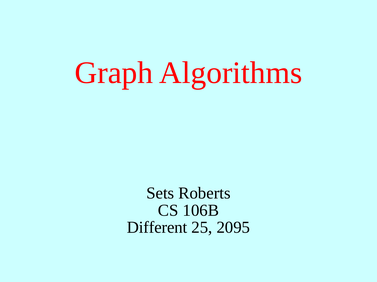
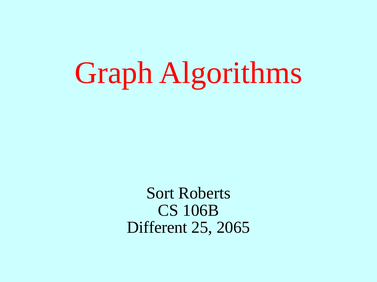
Sets: Sets -> Sort
2095: 2095 -> 2065
